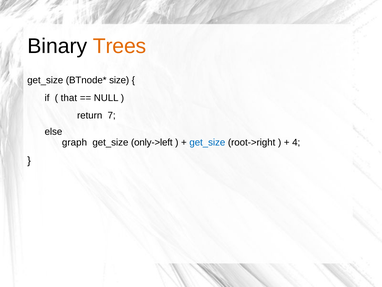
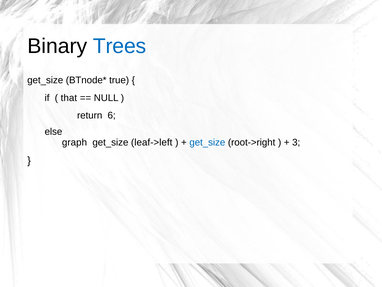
Trees colour: orange -> blue
size: size -> true
7: 7 -> 6
only->left: only->left -> leaf->left
4: 4 -> 3
